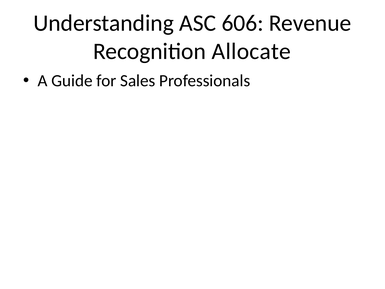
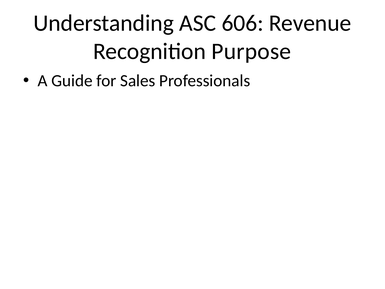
Allocate: Allocate -> Purpose
